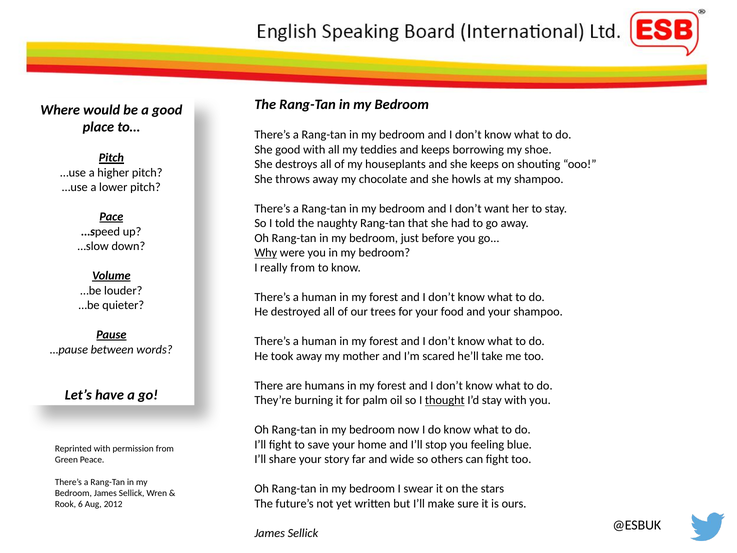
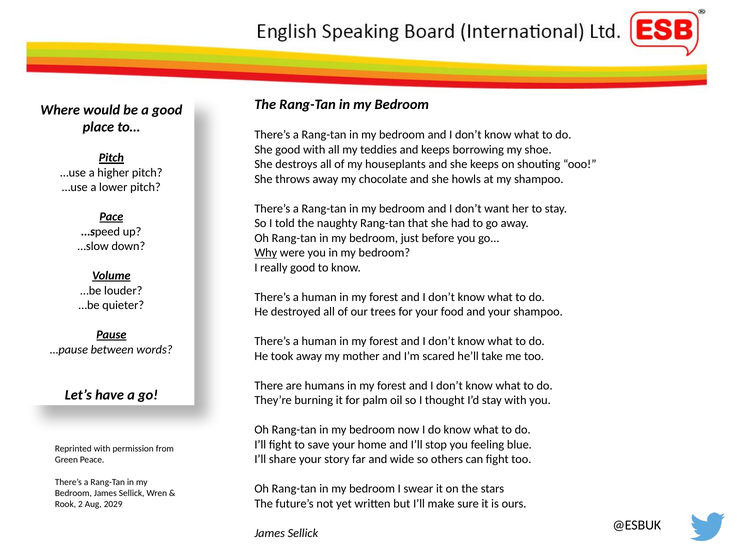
really from: from -> good
thought underline: present -> none
6: 6 -> 2
2012: 2012 -> 2029
